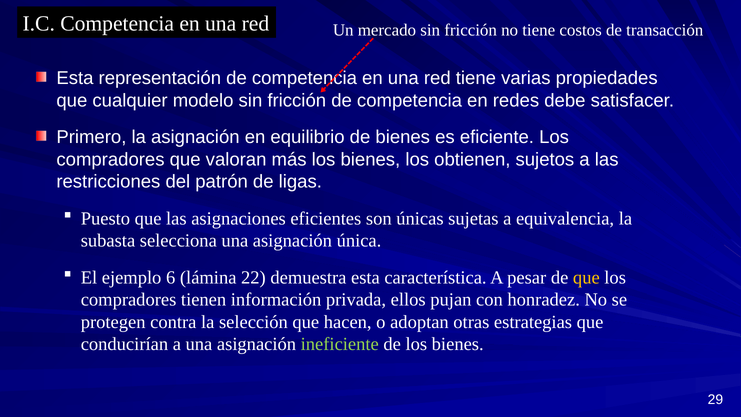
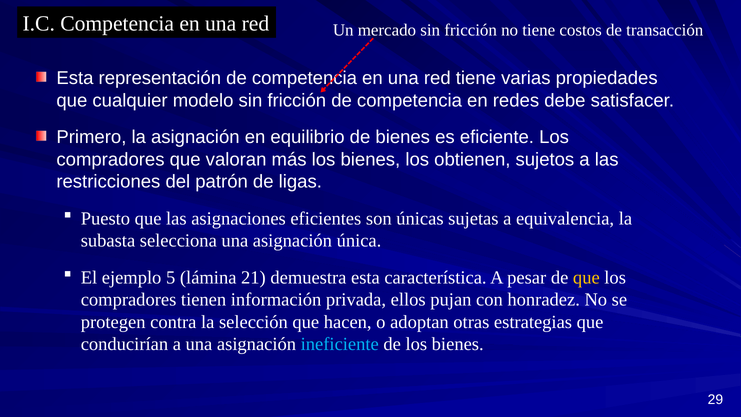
6: 6 -> 5
22: 22 -> 21
ineficiente colour: light green -> light blue
